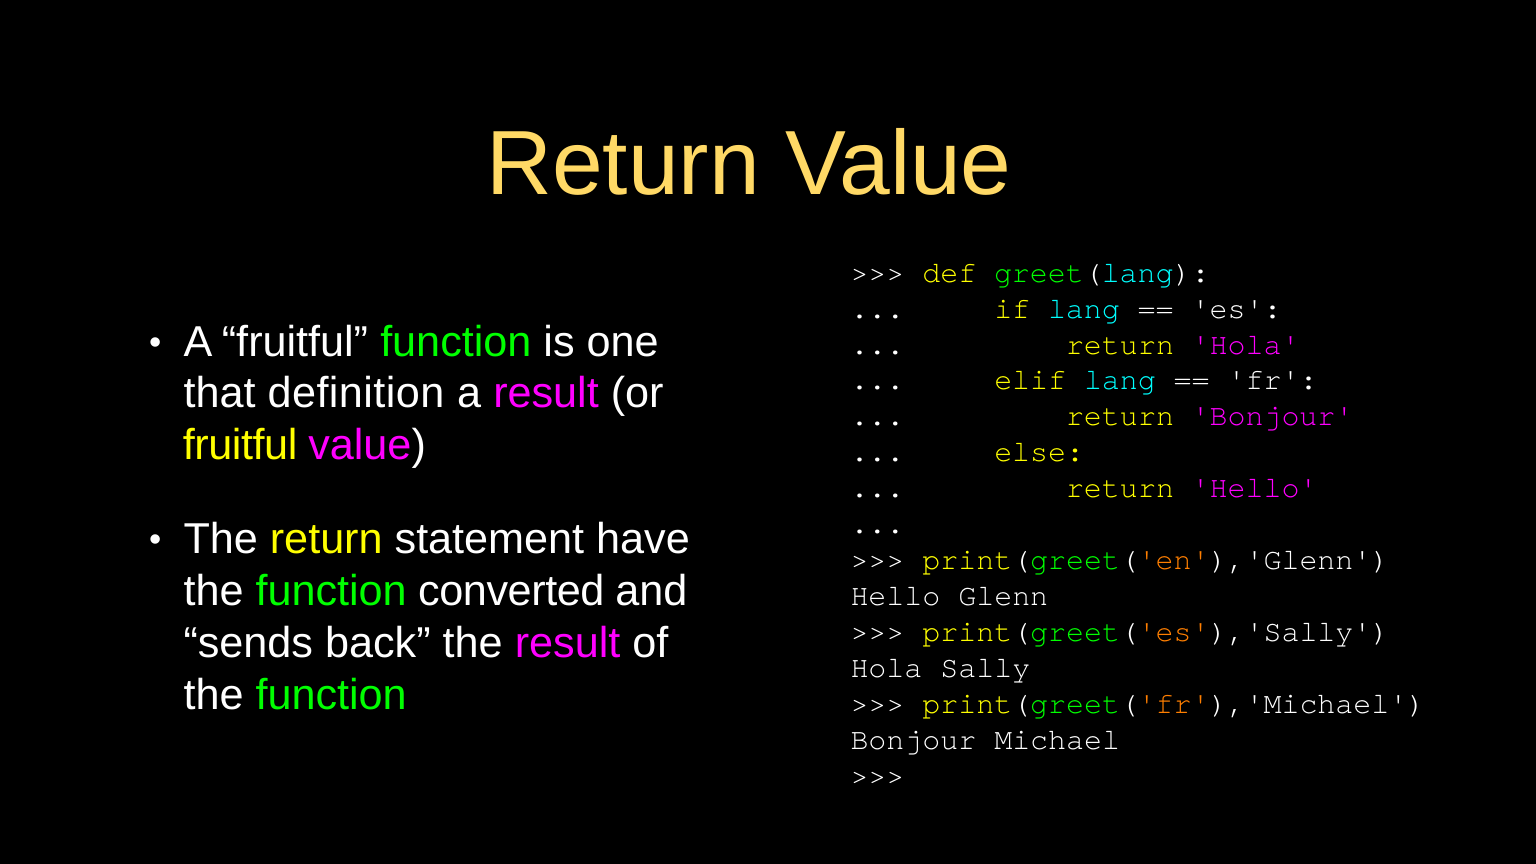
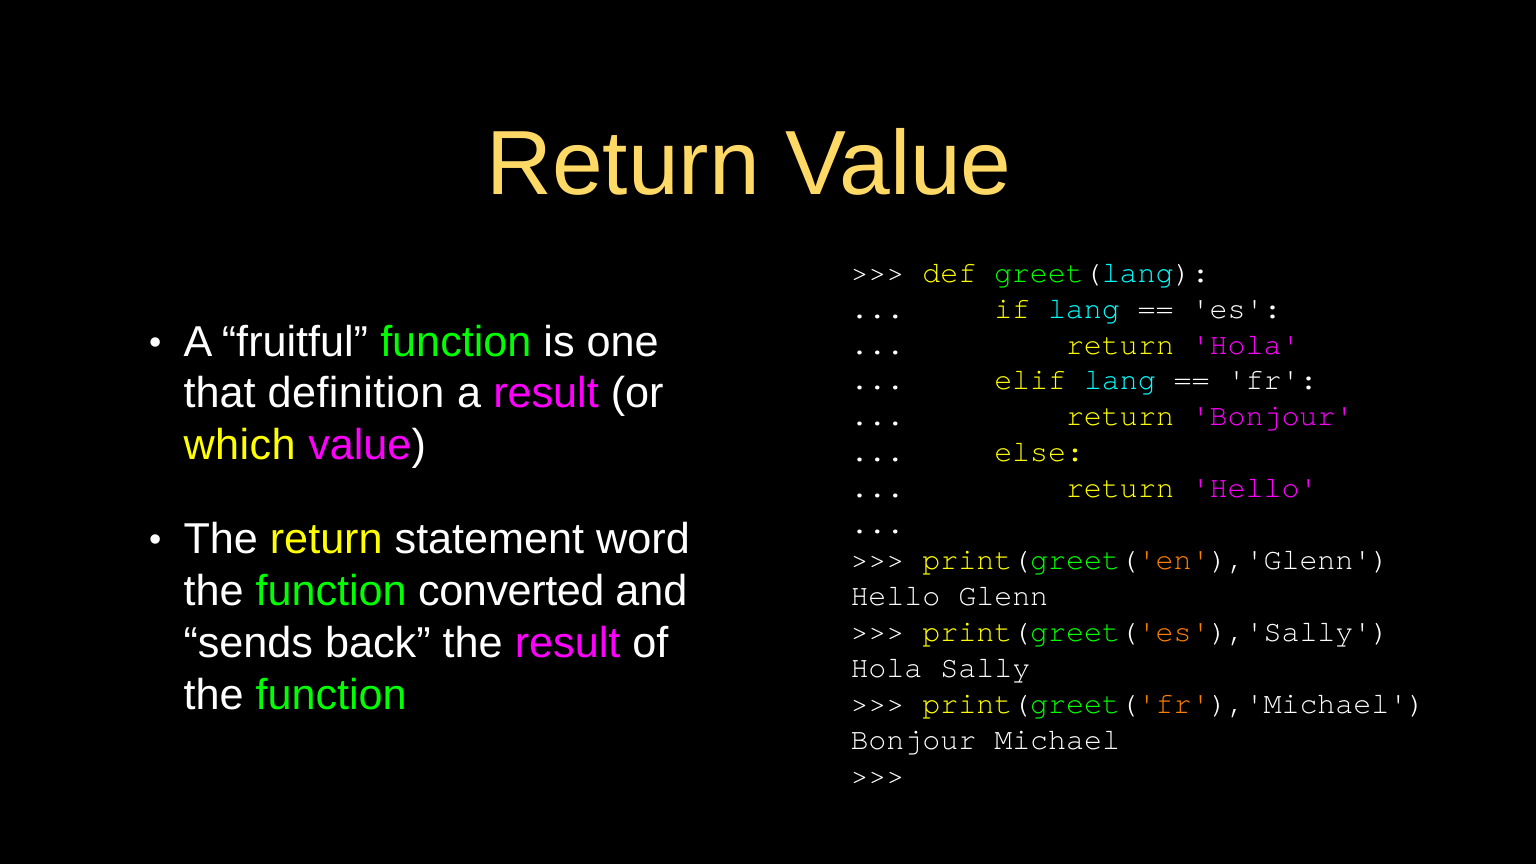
fruitful at (240, 446): fruitful -> which
have: have -> word
